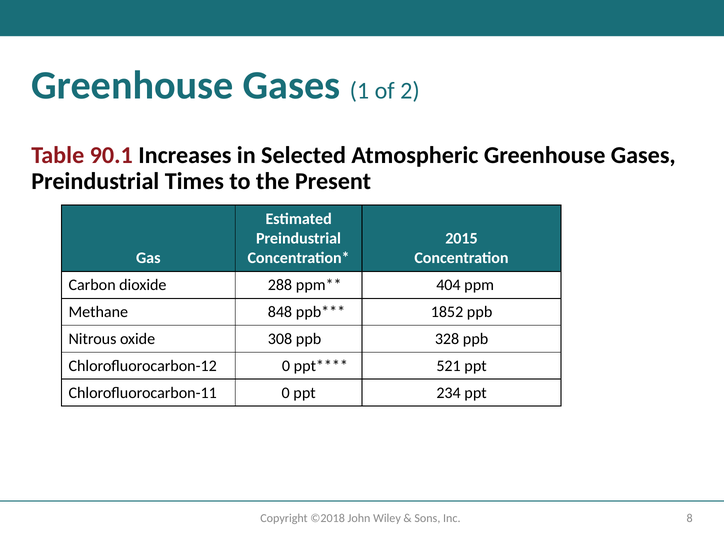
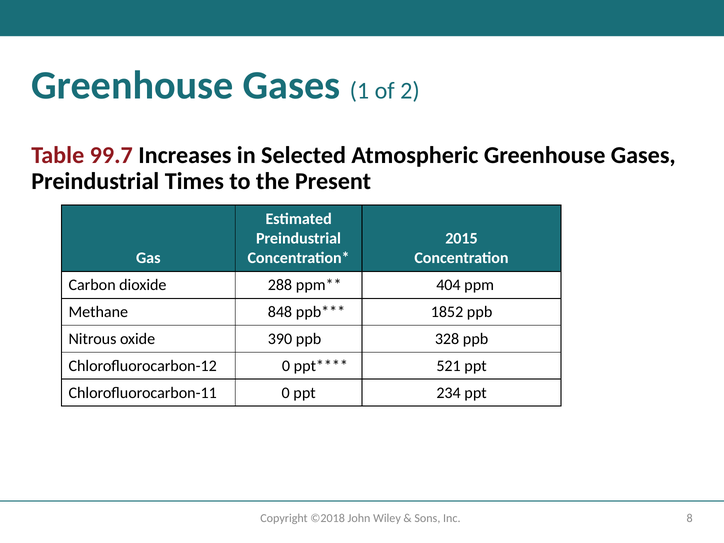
90.1: 90.1 -> 99.7
308: 308 -> 390
